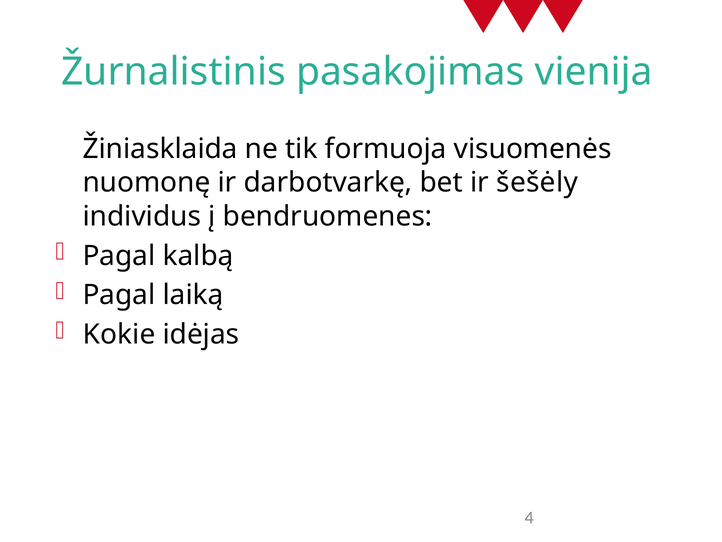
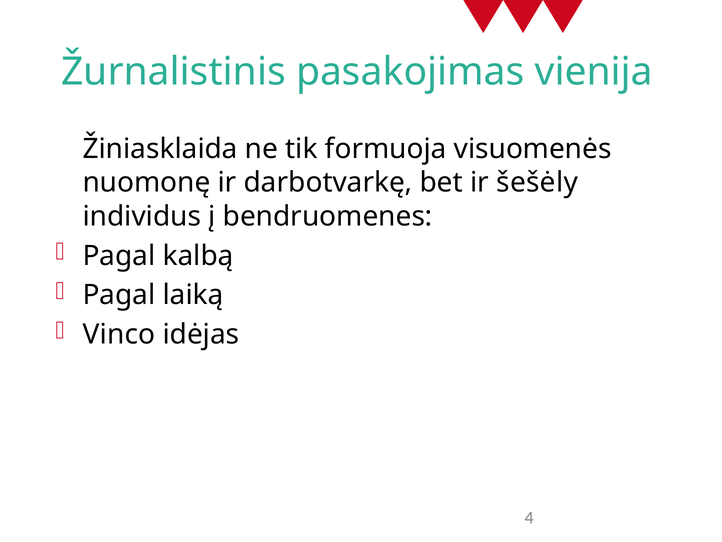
Kokie: Kokie -> Vinco
